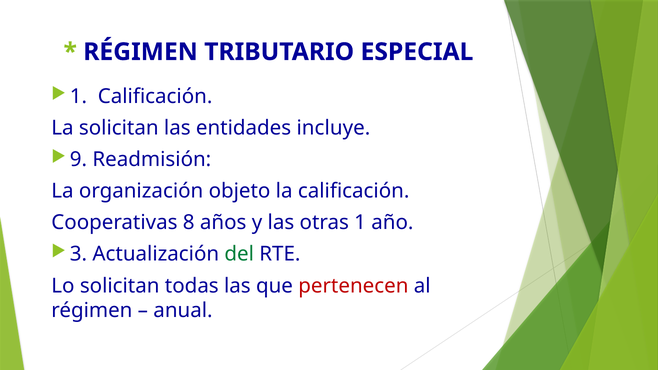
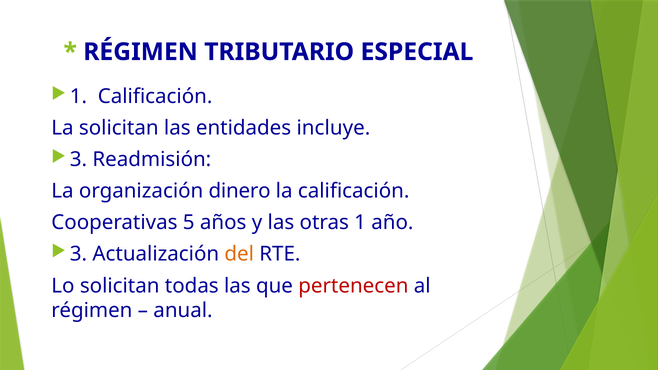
9 at (79, 160): 9 -> 3
objeto: objeto -> dinero
8: 8 -> 5
del colour: green -> orange
